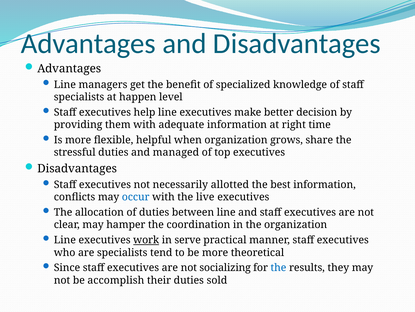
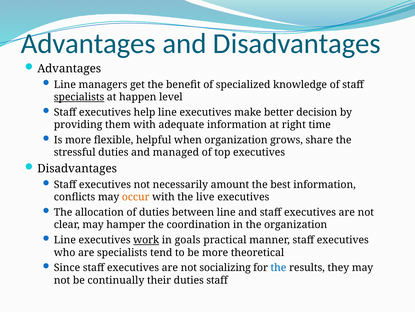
specialists at (79, 97) underline: none -> present
allotted: allotted -> amount
occur colour: blue -> orange
serve: serve -> goals
accomplish: accomplish -> continually
duties sold: sold -> staff
